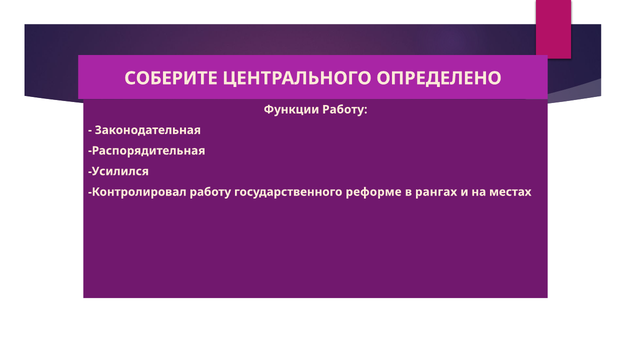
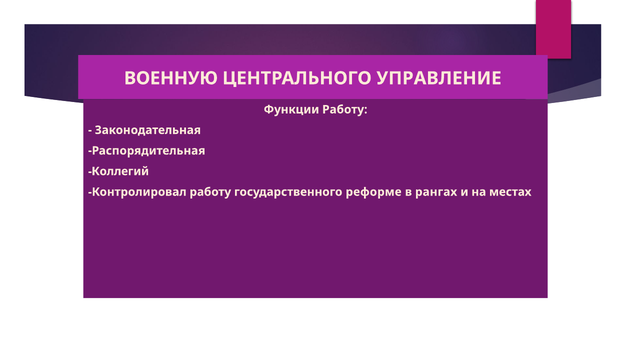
СОБЕРИТЕ: СОБЕРИТЕ -> ВОЕННУЮ
ОПРЕДЕЛЕНО: ОПРЕДЕЛЕНО -> УПРАВЛЕНИЕ
Усилился: Усилился -> Коллегий
